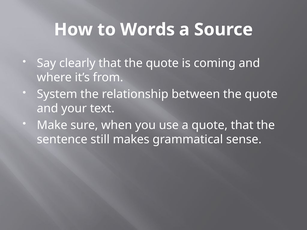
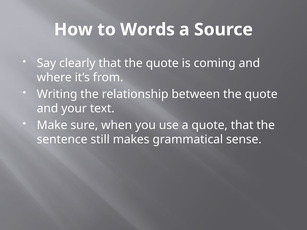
System: System -> Writing
